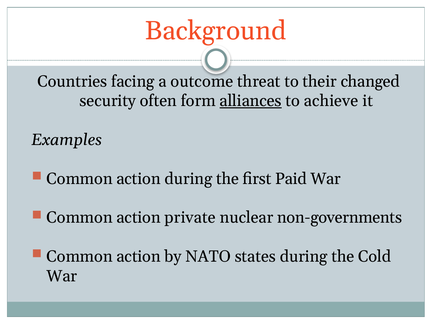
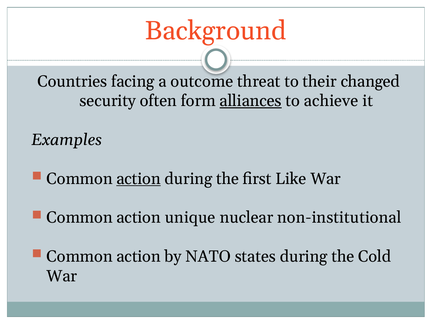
action at (139, 179) underline: none -> present
Paid: Paid -> Like
private: private -> unique
non-governments: non-governments -> non-institutional
